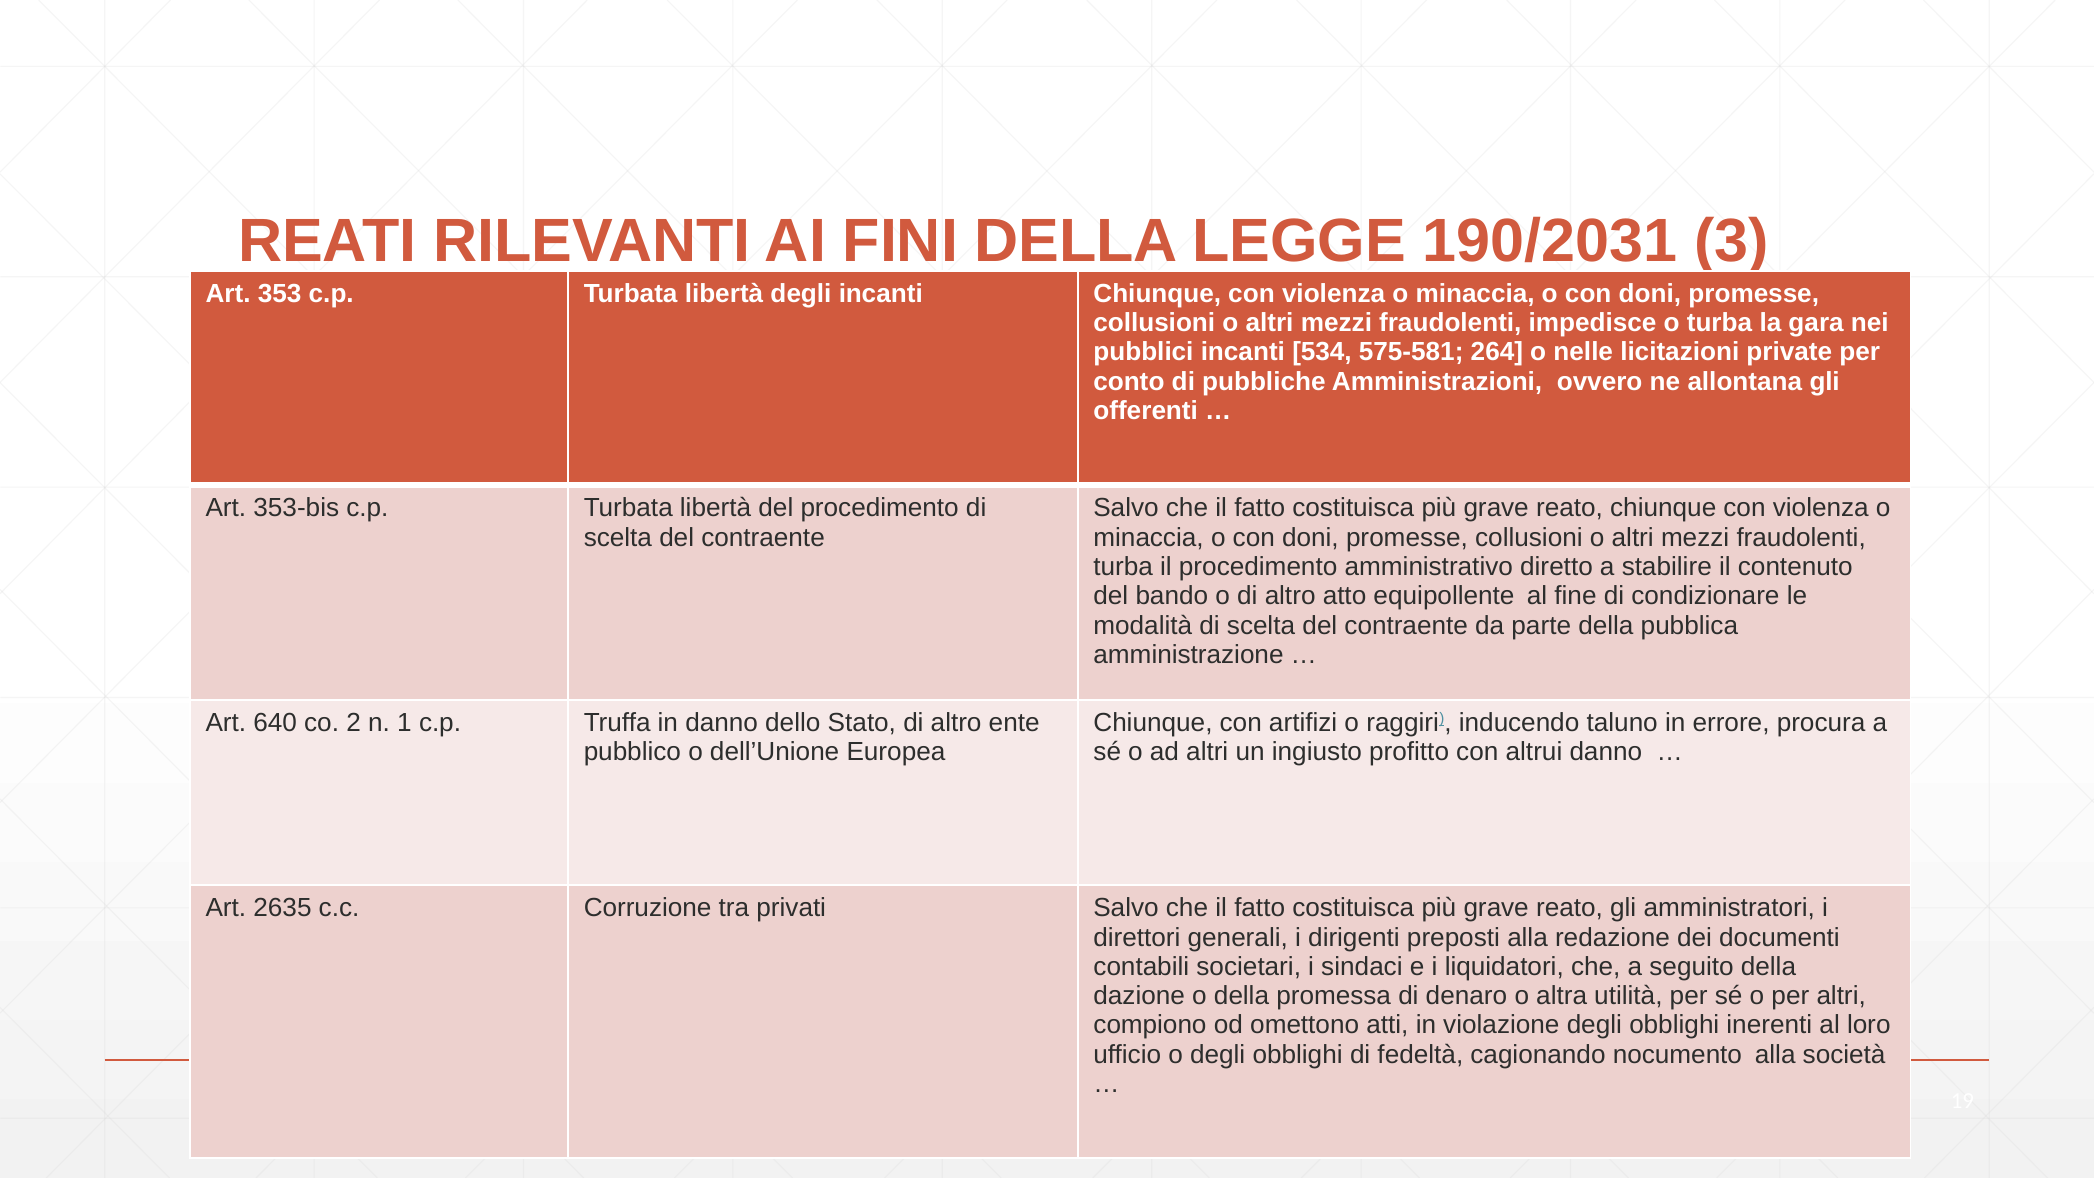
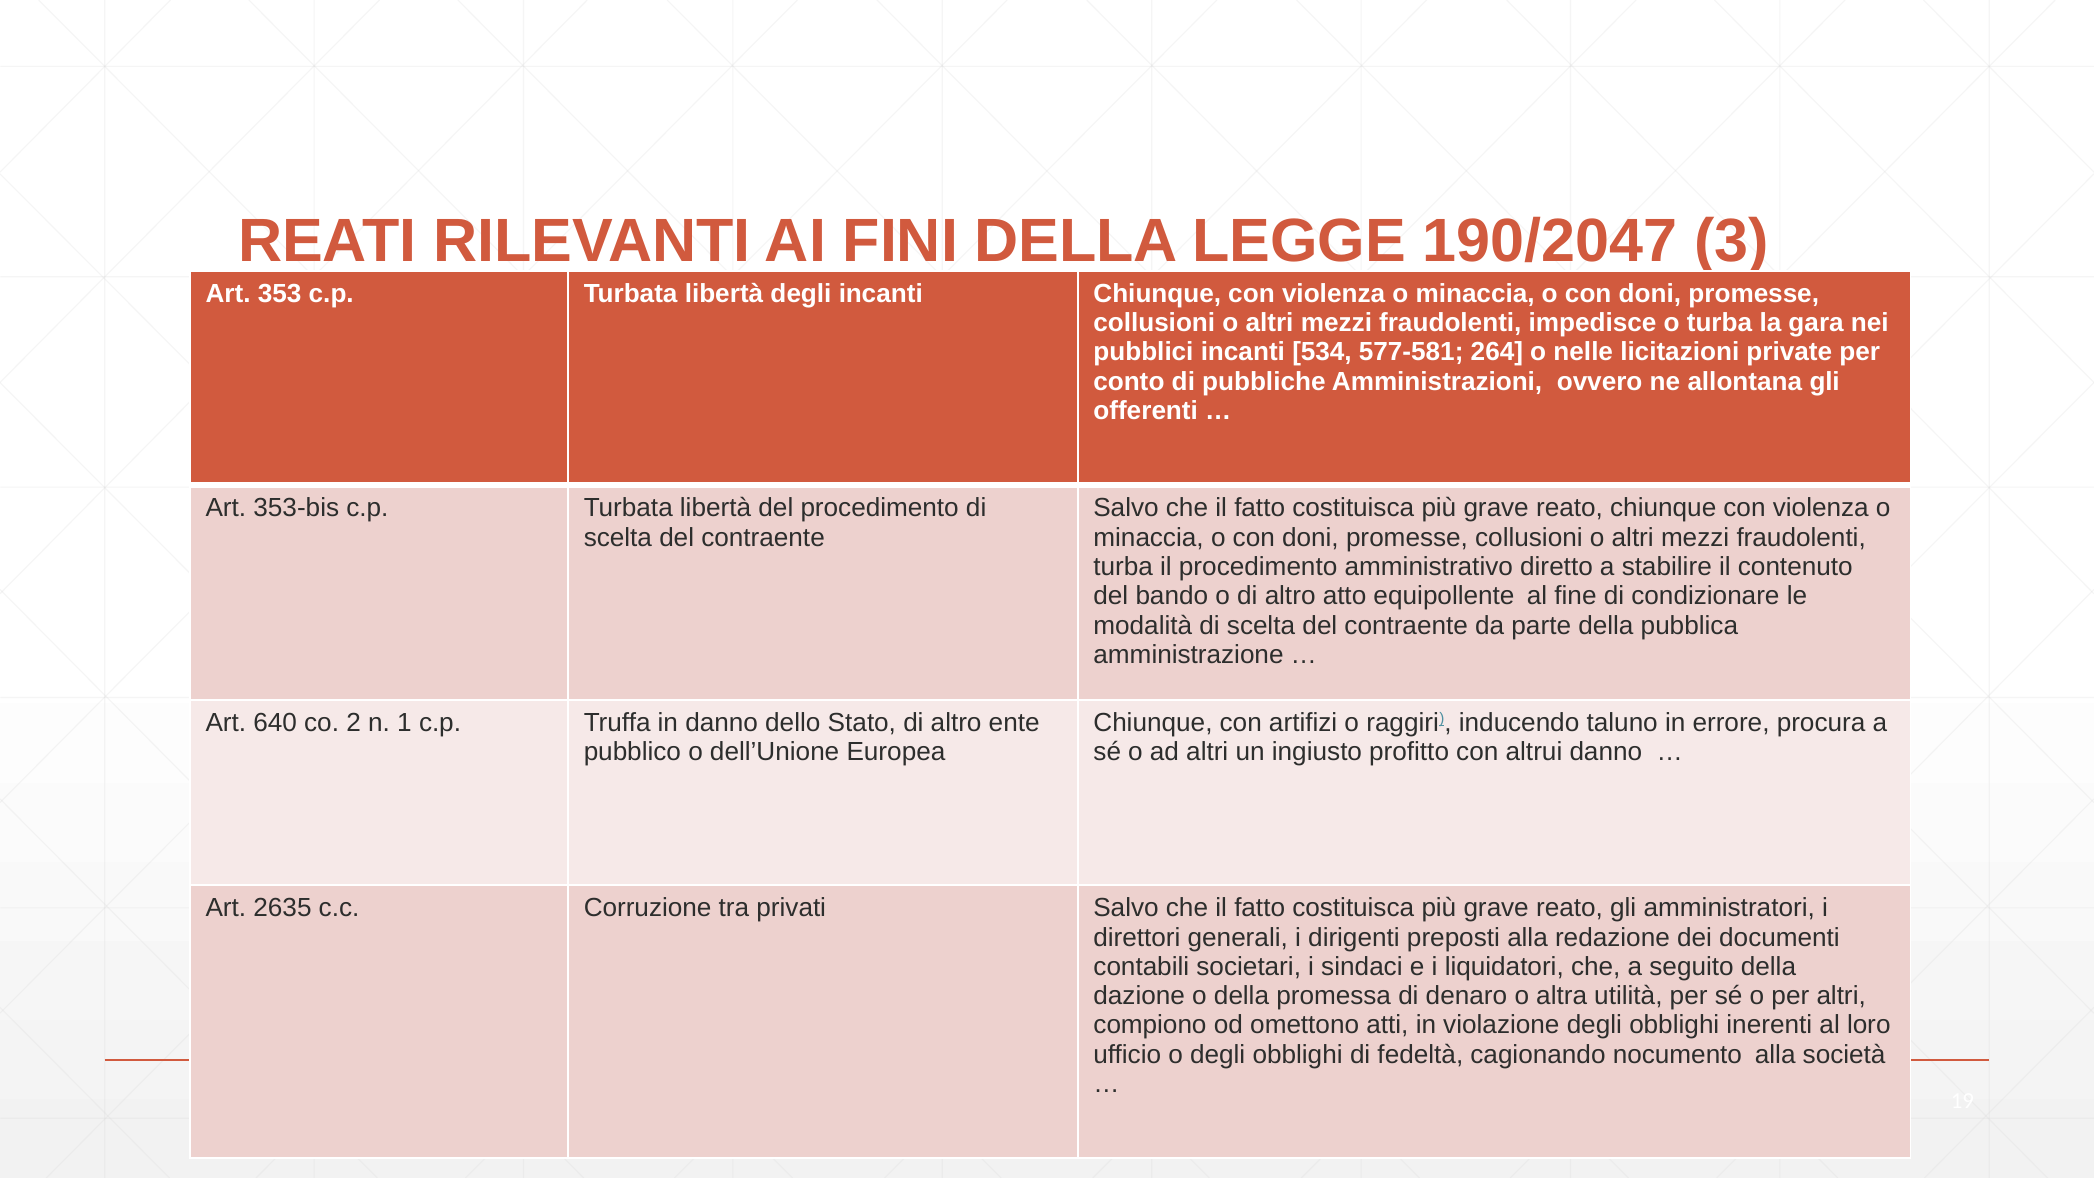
190/2031: 190/2031 -> 190/2047
575-581: 575-581 -> 577-581
